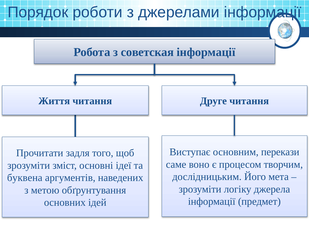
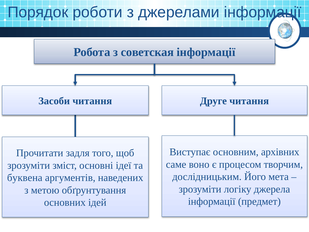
Життя: Життя -> Засоби
перекази: перекази -> архівних
